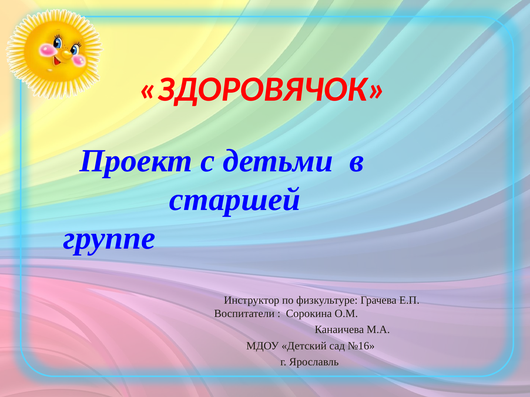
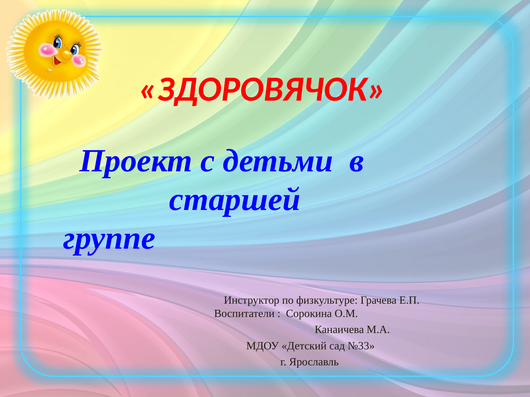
№16: №16 -> №33
